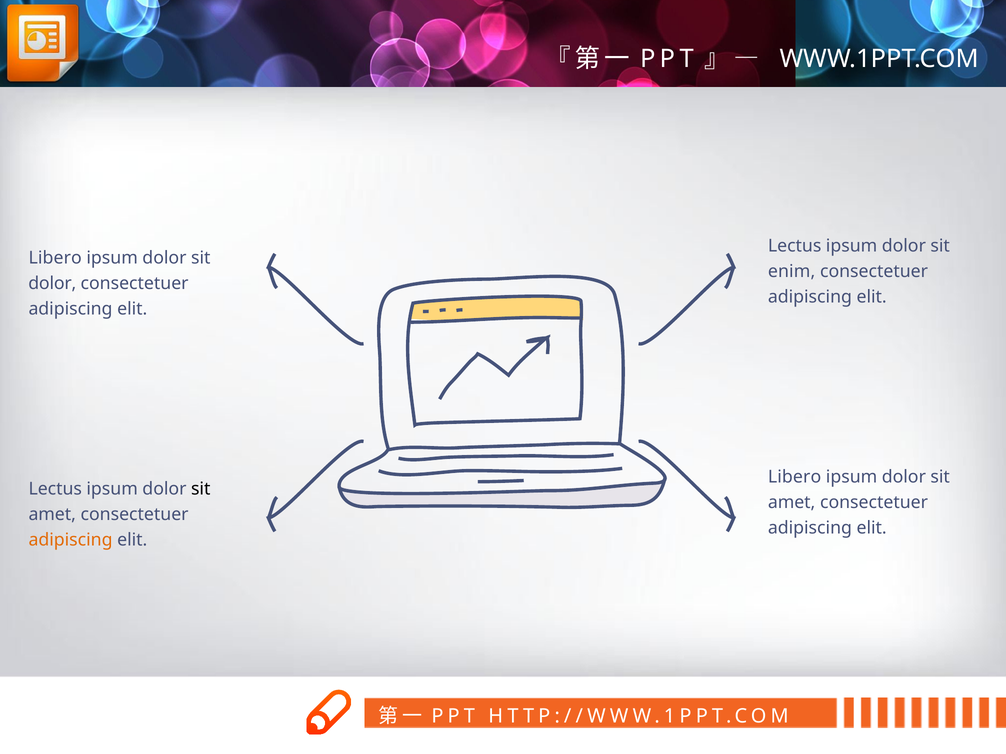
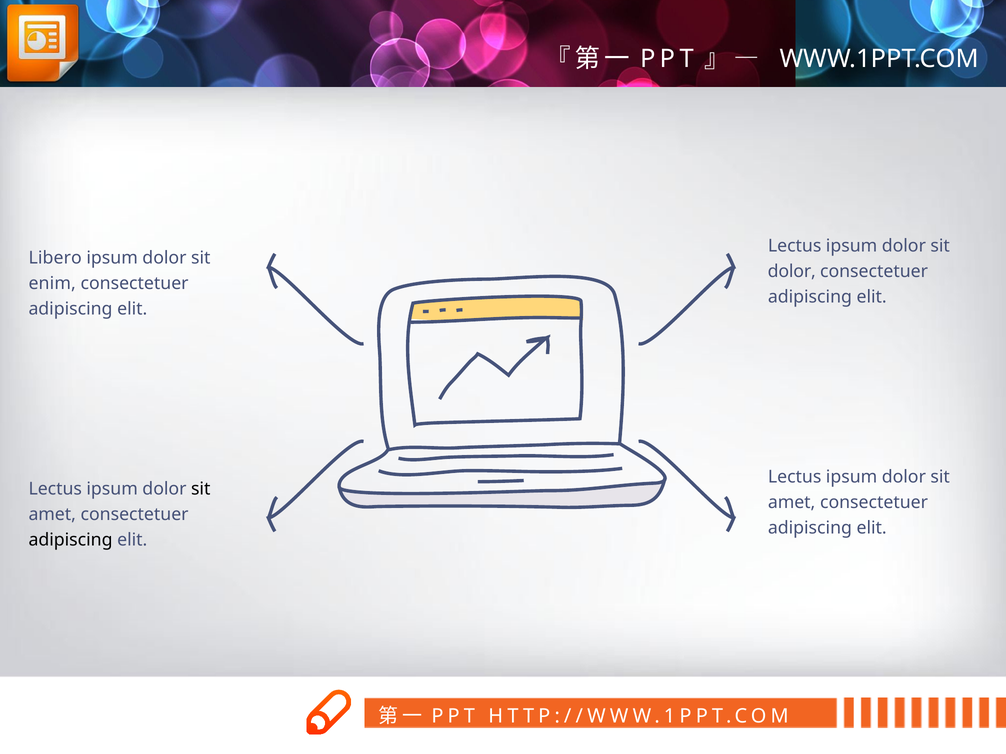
enim at (792, 272): enim -> dolor
dolor at (52, 283): dolor -> enim
Libero at (795, 477): Libero -> Lectus
adipiscing at (71, 540) colour: orange -> black
